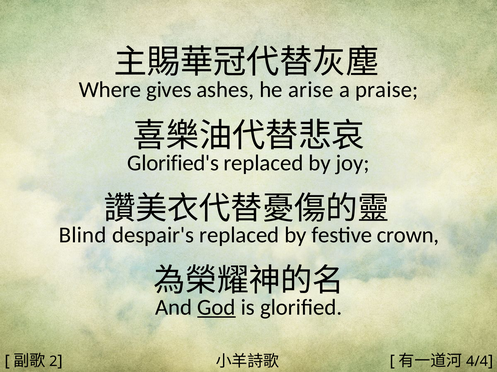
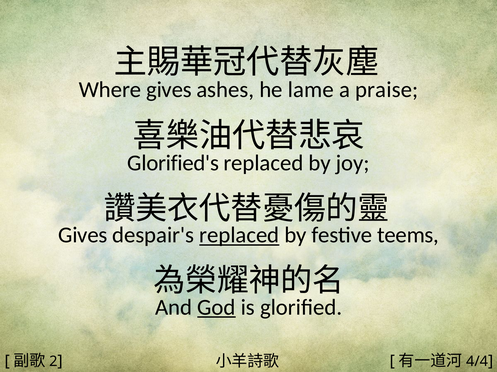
arise: arise -> lame
Blind at (83, 236): Blind -> Gives
replaced at (239, 236) underline: none -> present
crown: crown -> teems
